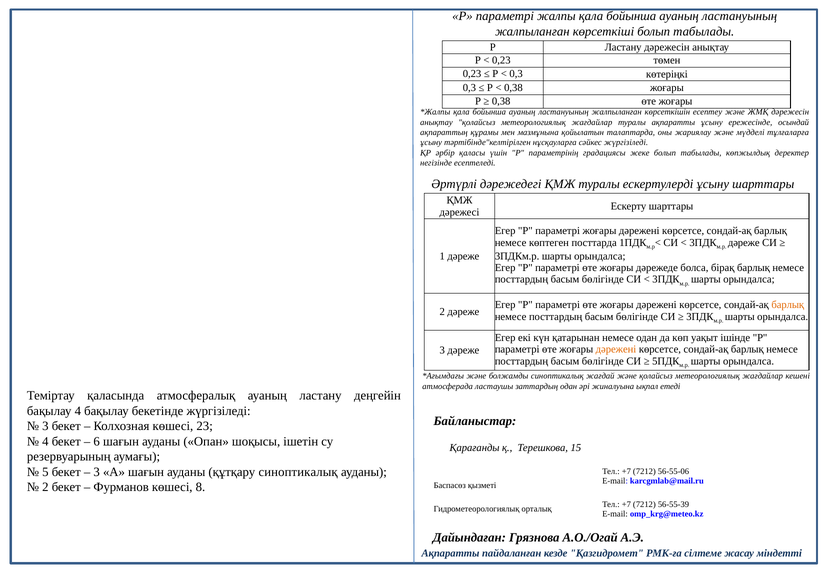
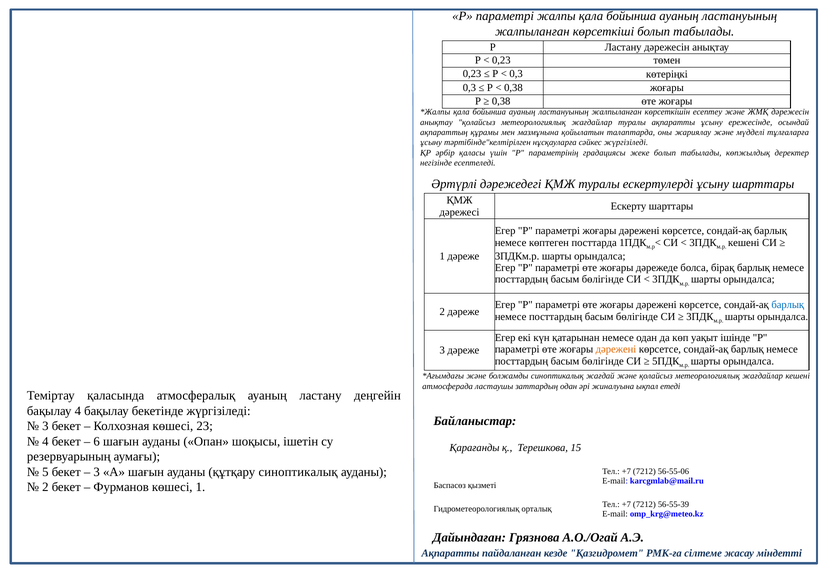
дәреже at (744, 243): дәреже -> кешені
барлық at (788, 305) colour: orange -> blue
көшесі 8: 8 -> 1
